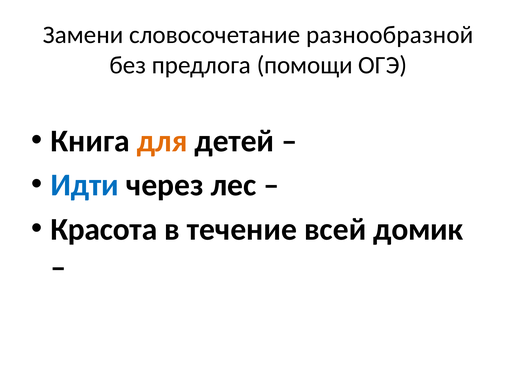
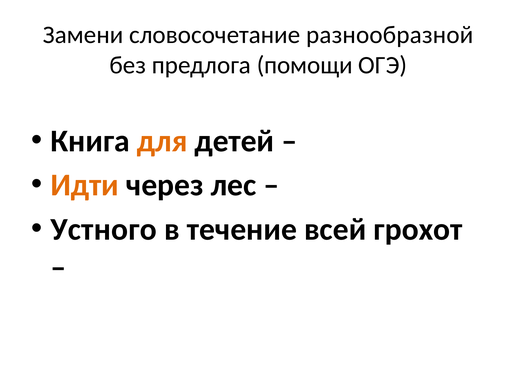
Идти colour: blue -> orange
Красота: Красота -> Устного
домик: домик -> грохот
